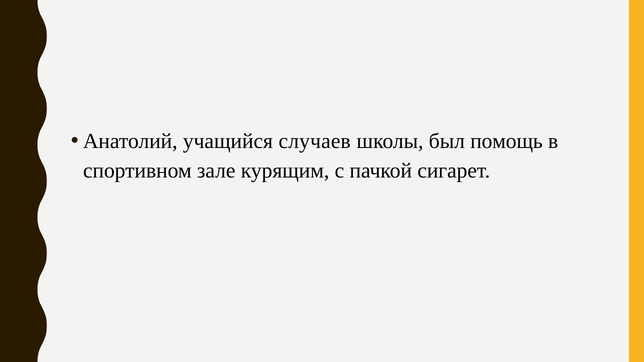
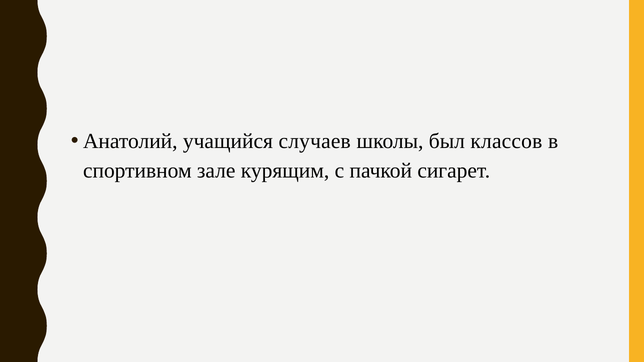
помощь: помощь -> классов
